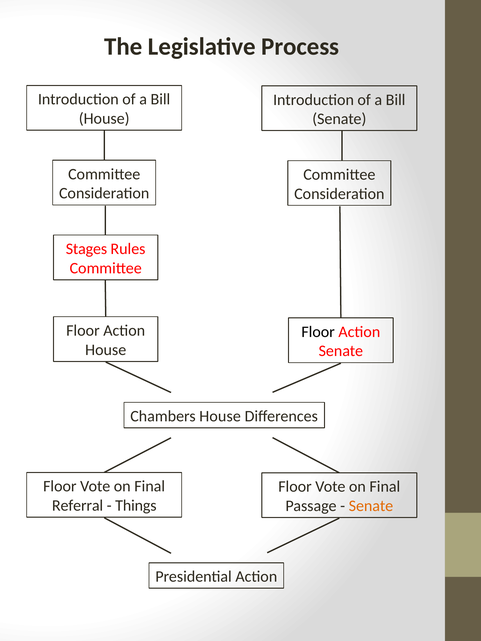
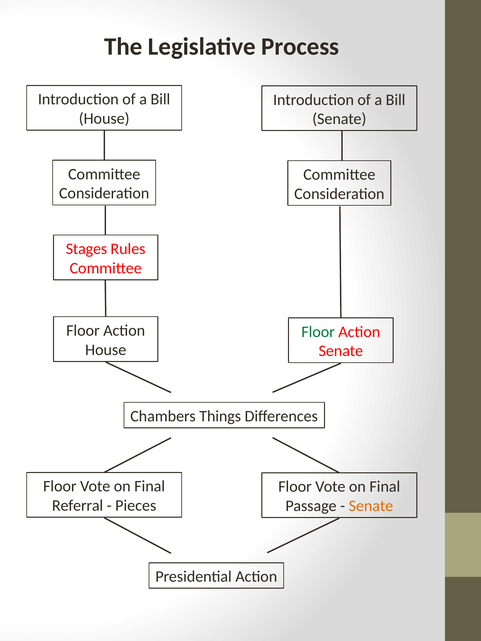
Floor at (318, 332) colour: black -> green
Chambers House: House -> Things
Things: Things -> Pieces
